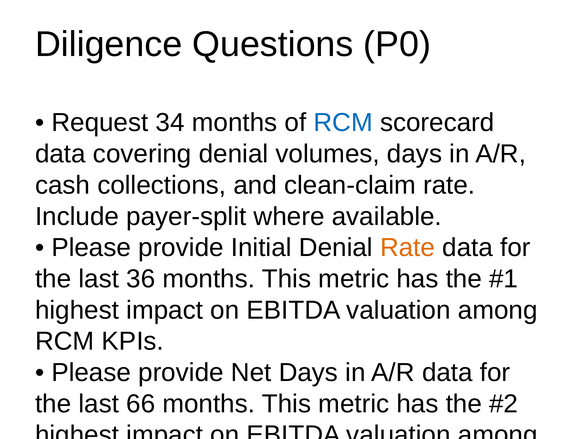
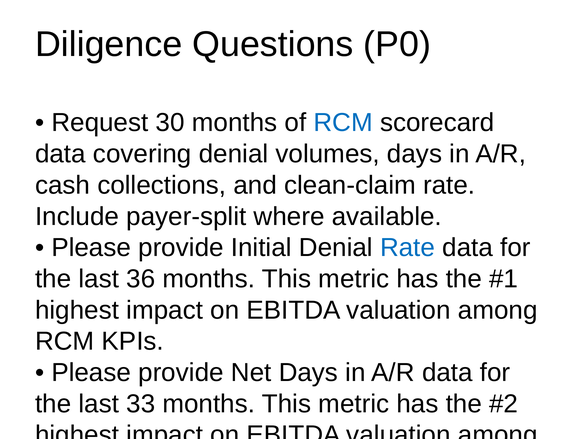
34: 34 -> 30
Rate at (408, 248) colour: orange -> blue
66: 66 -> 33
